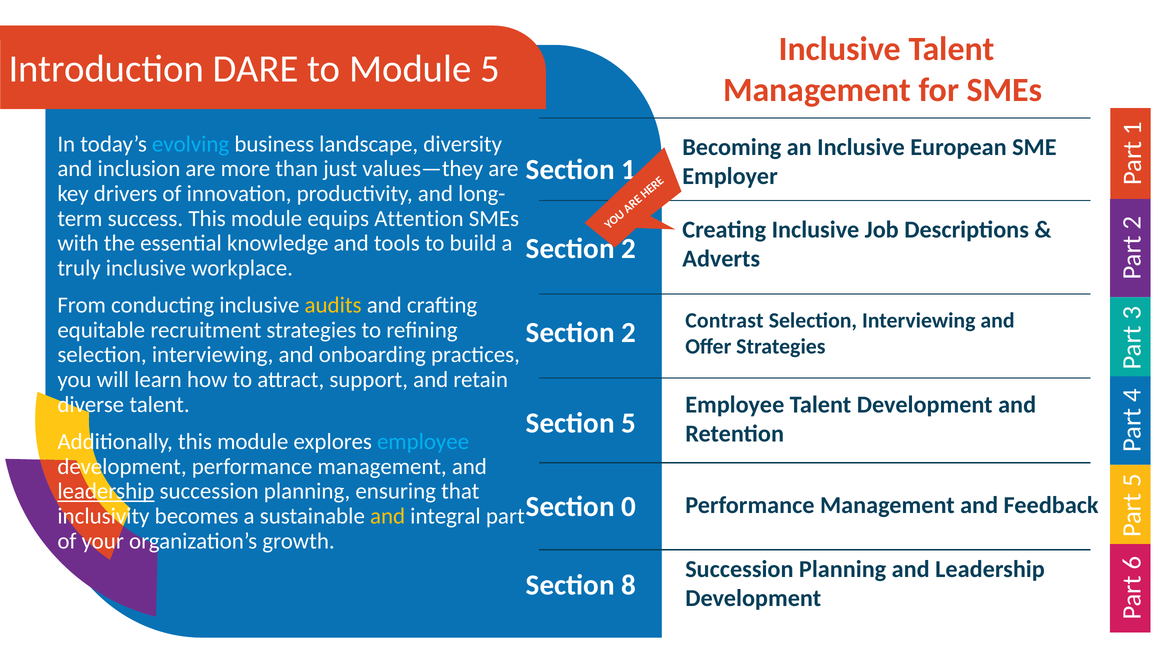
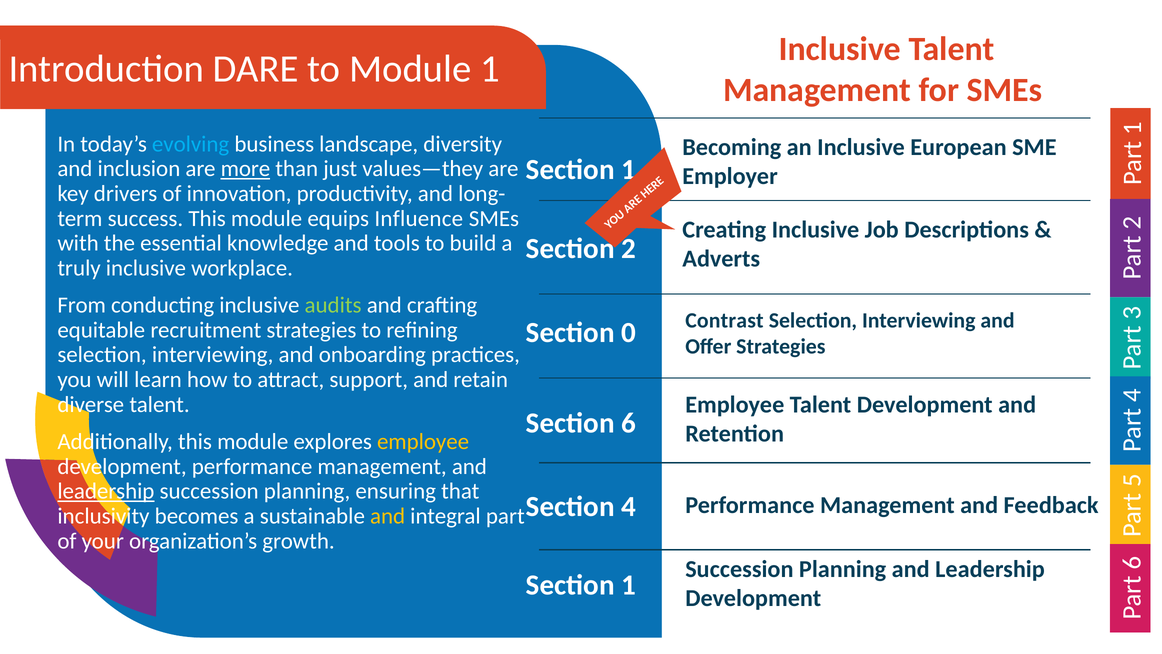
Module 5: 5 -> 1
more underline: none -> present
Attention: Attention -> Influence
audits colour: yellow -> light green
2 at (629, 332): 2 -> 0
Section 5: 5 -> 6
employee at (423, 441) colour: light blue -> yellow
Section 0: 0 -> 4
8 at (629, 585): 8 -> 1
